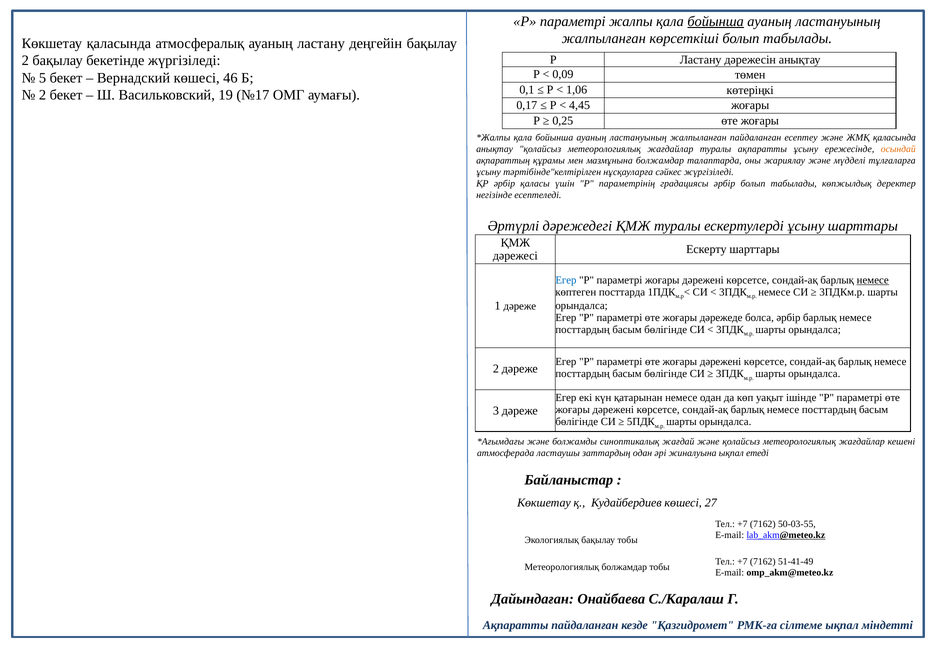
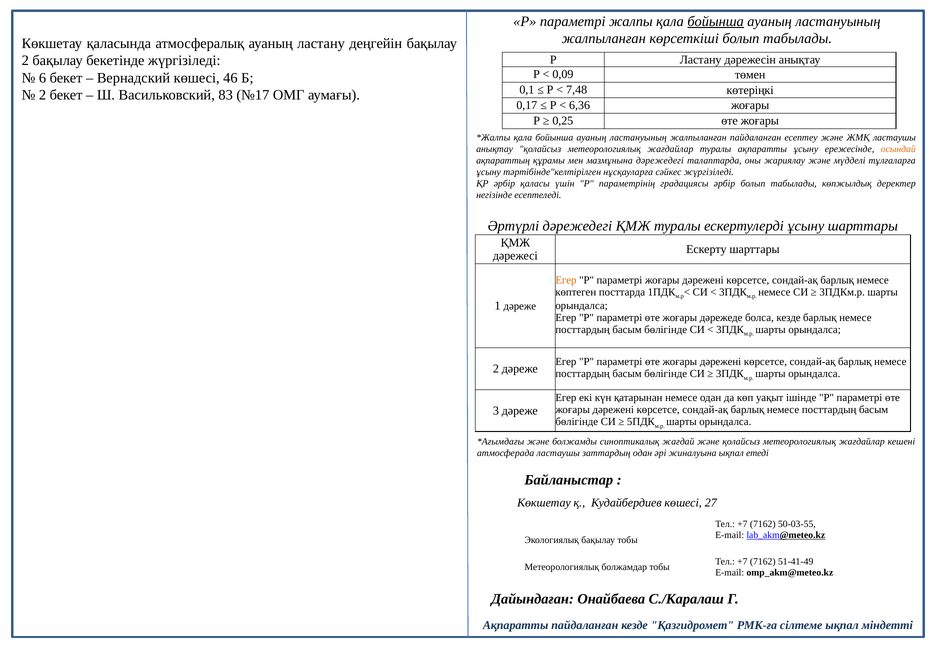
5: 5 -> 6
1,06: 1,06 -> 7,48
19: 19 -> 83
4,45: 4,45 -> 6,36
ЖМҚ қаласында: қаласында -> ластаушы
мазмұнына болжамдар: болжамдар -> дәрежедегі
Егер at (566, 280) colour: blue -> orange
немесе at (873, 280) underline: present -> none
болса әрбір: әрбір -> кезде
